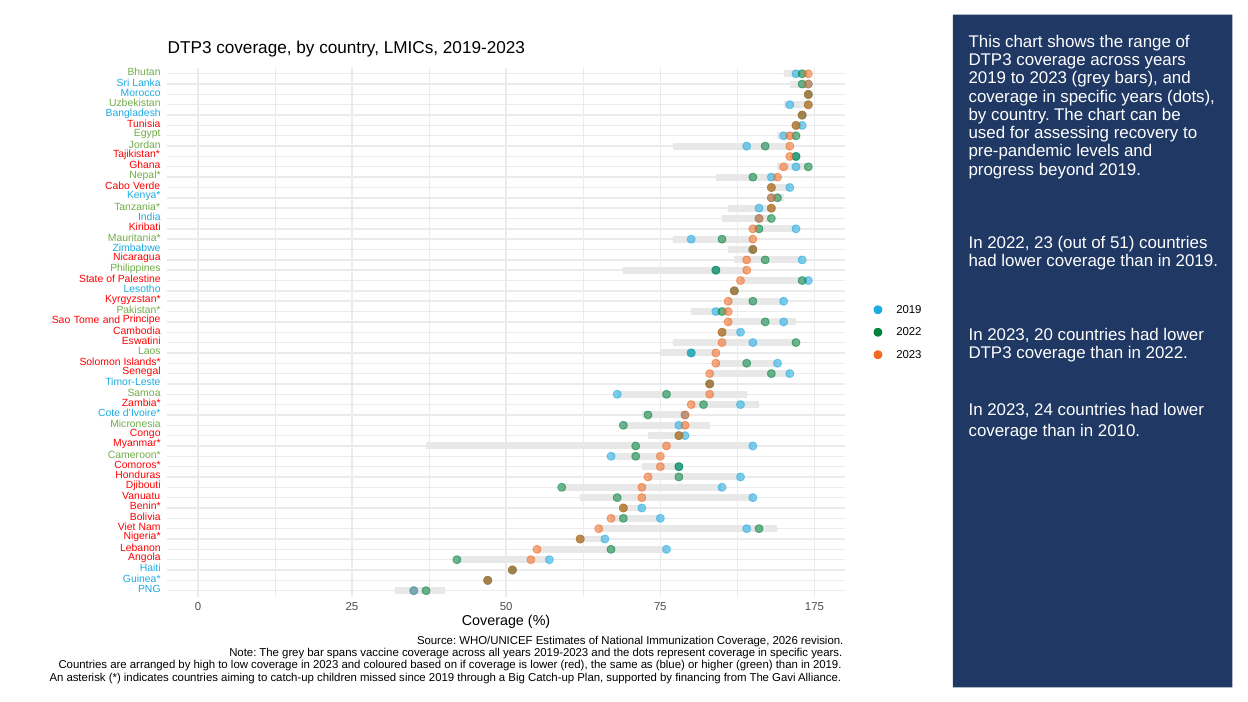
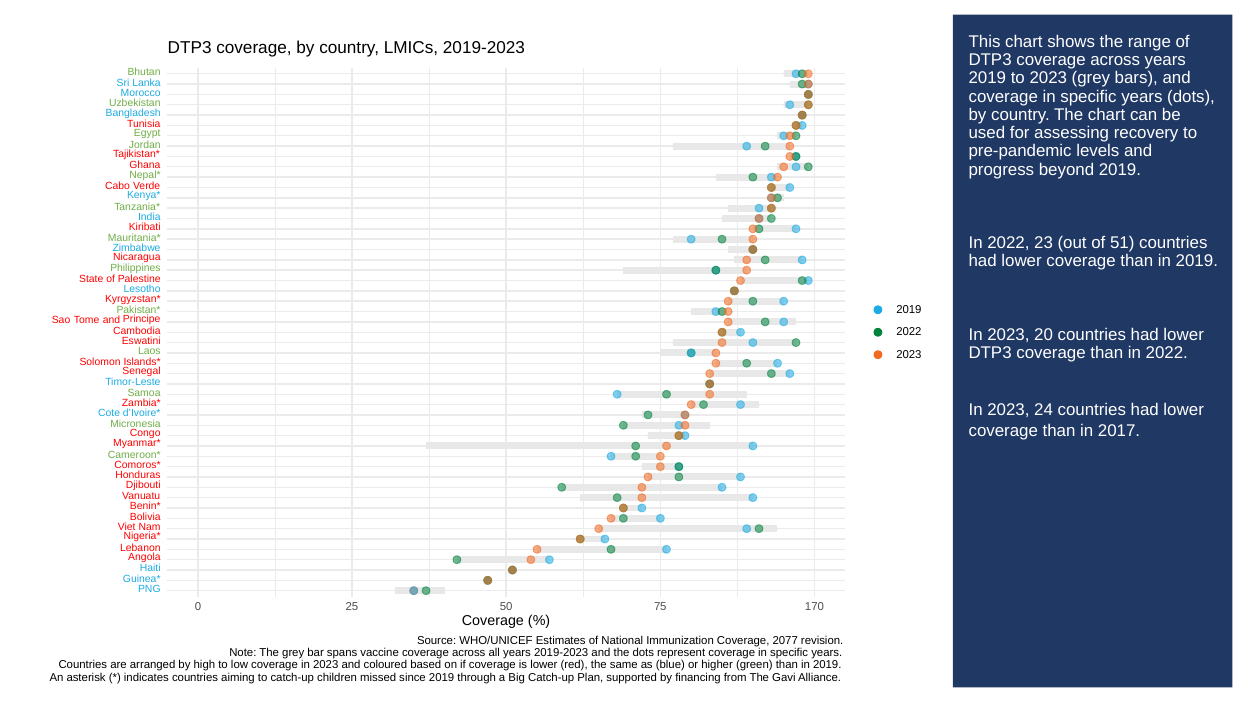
2010: 2010 -> 2017
175: 175 -> 170
2026: 2026 -> 2077
